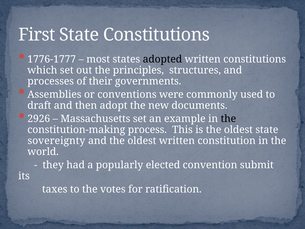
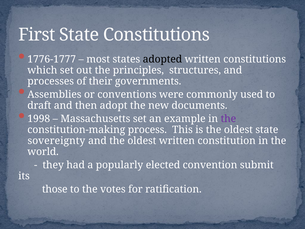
2926: 2926 -> 1998
the at (228, 119) colour: black -> purple
taxes: taxes -> those
